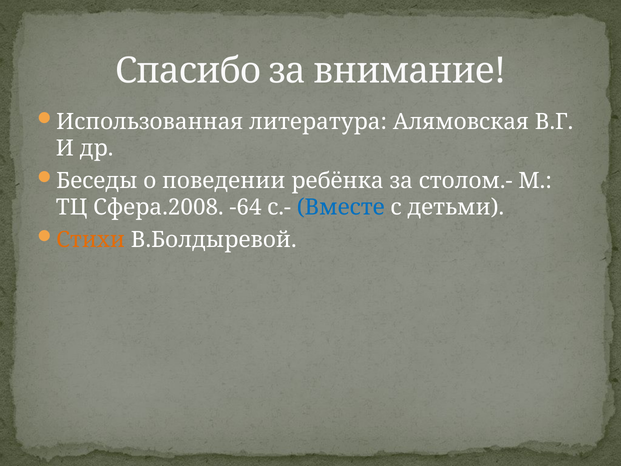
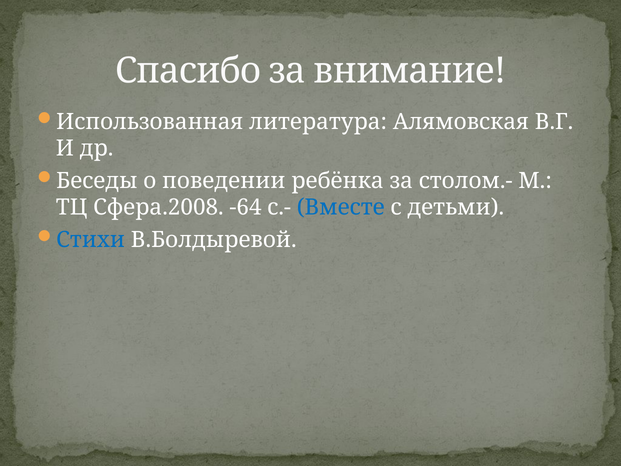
Стихи colour: orange -> blue
